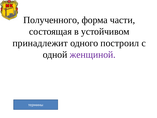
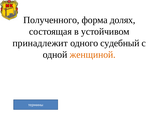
части: части -> долях
построил: построил -> судебный
женщиной colour: purple -> orange
